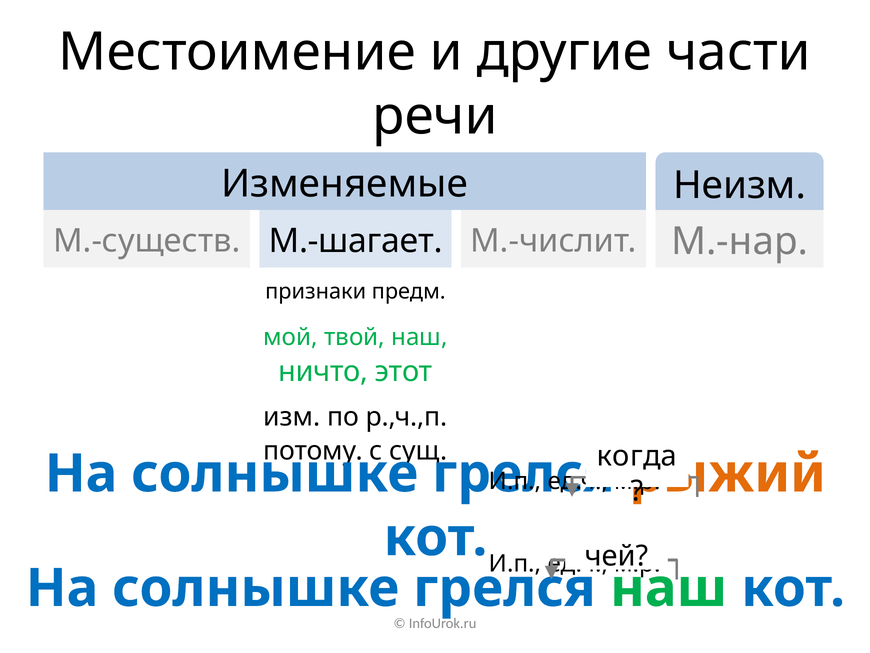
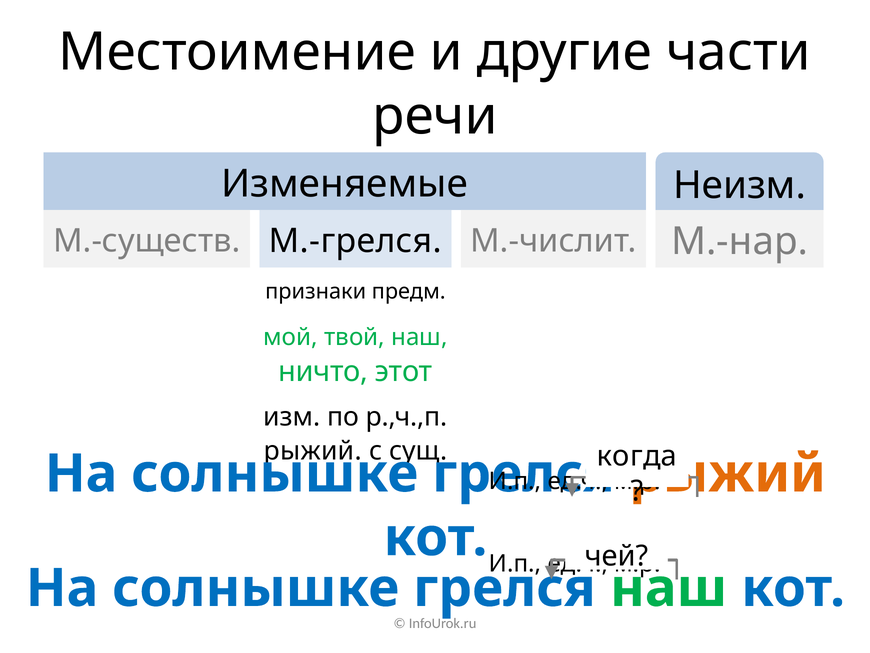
М.-шагает: М.-шагает -> М.-грелся
потому at (313, 451): потому -> рыжий
